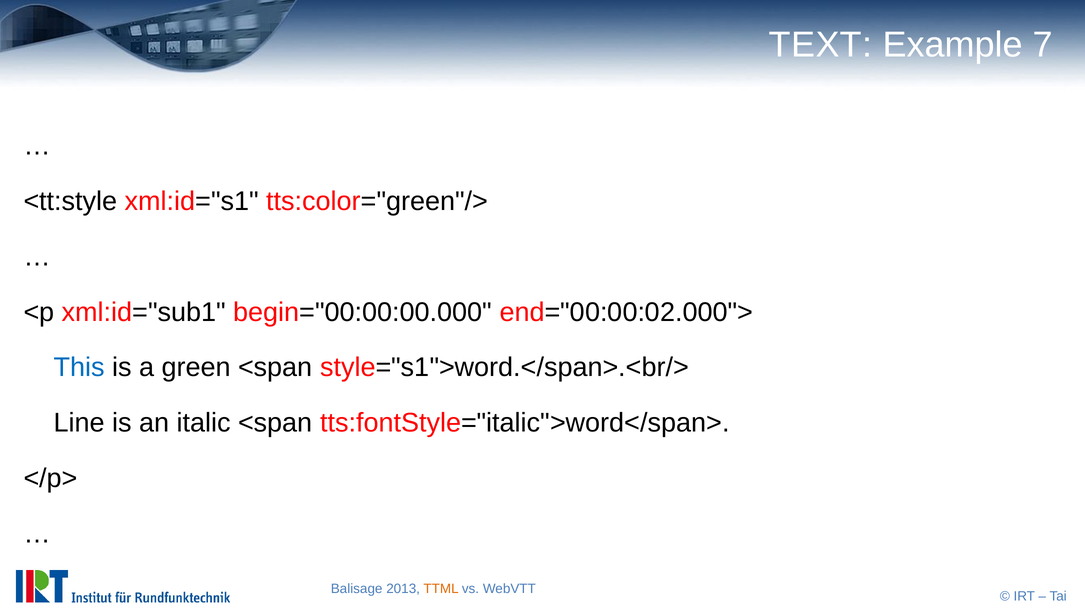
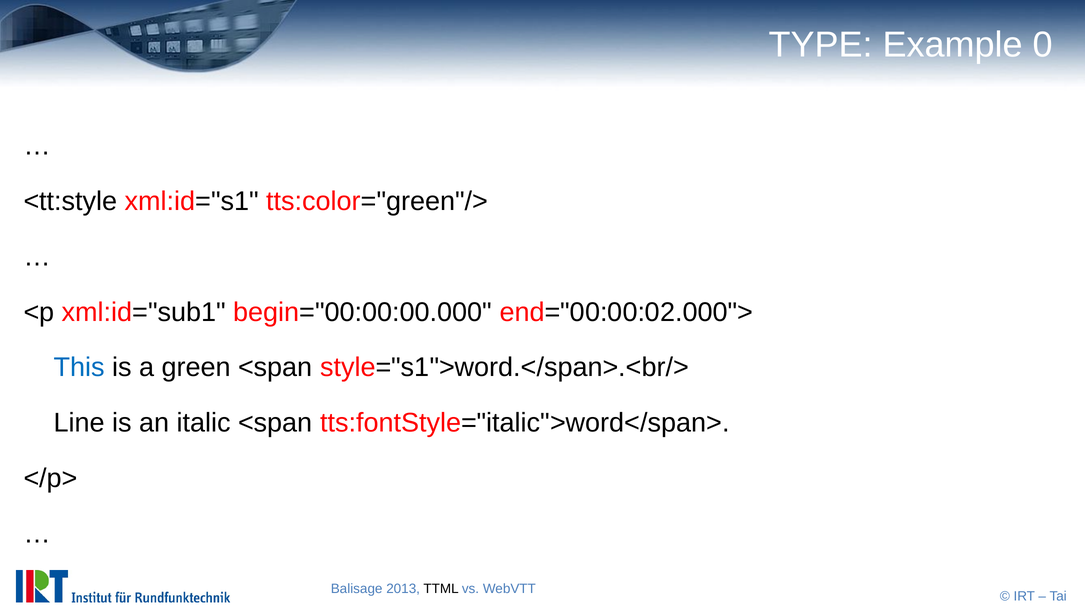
TEXT: TEXT -> TYPE
7: 7 -> 0
TTML colour: orange -> black
